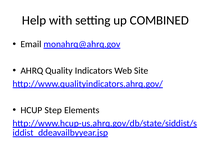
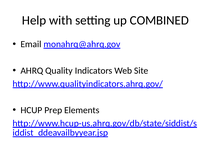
Step: Step -> Prep
